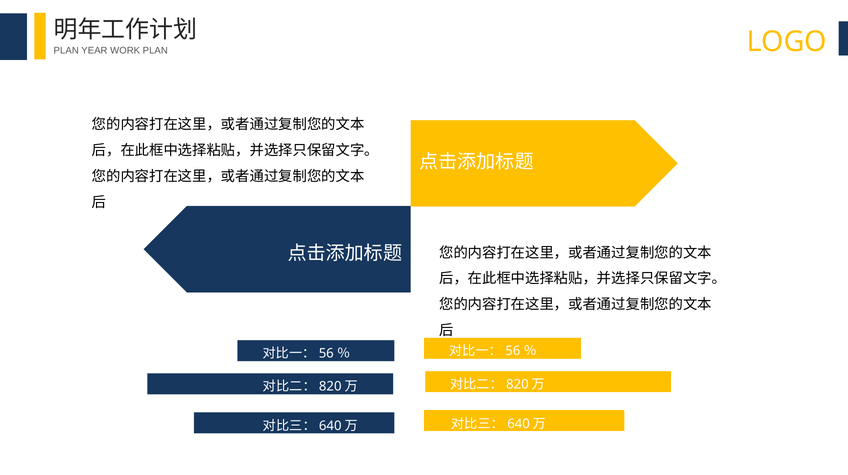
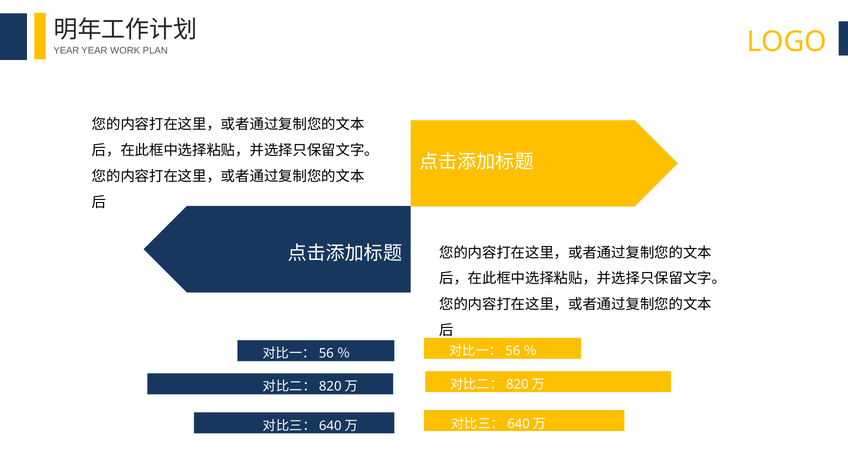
PLAN at (66, 50): PLAN -> YEAR
